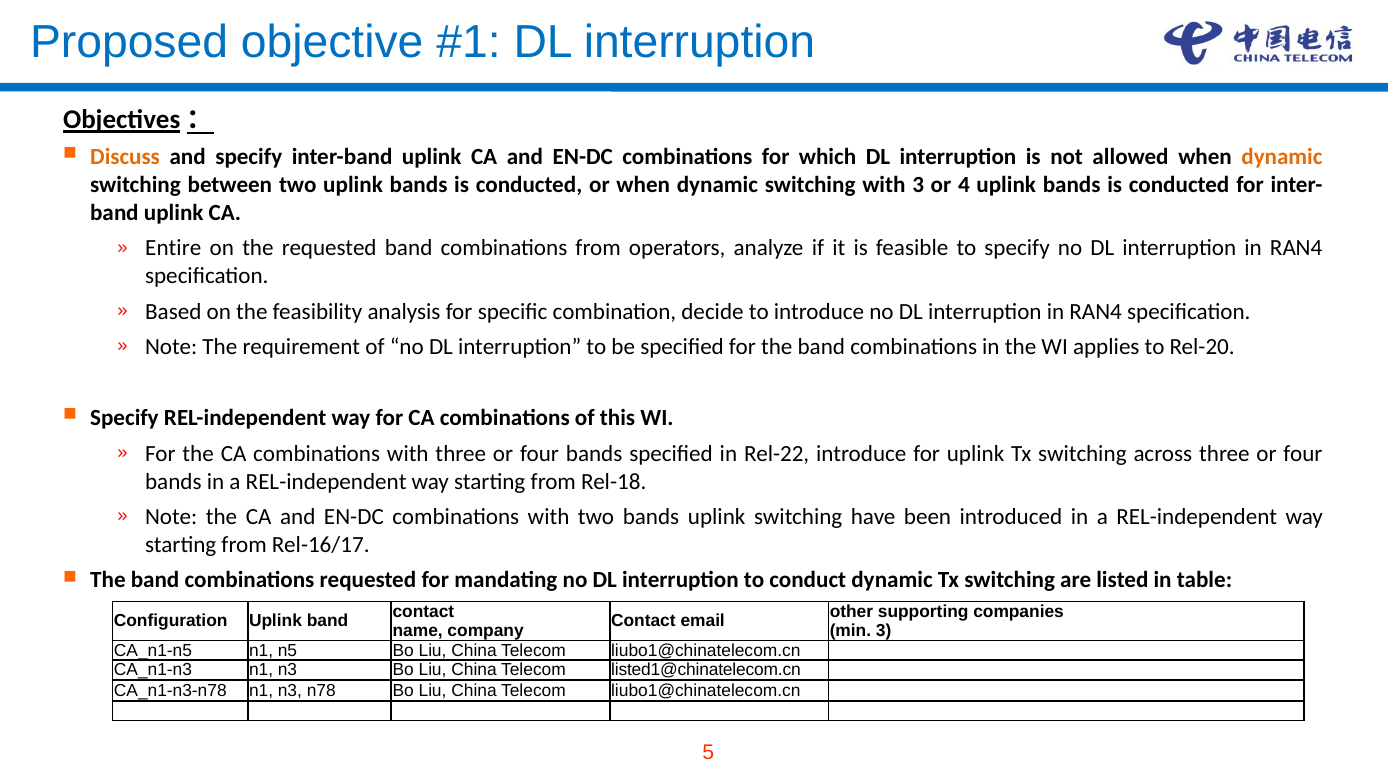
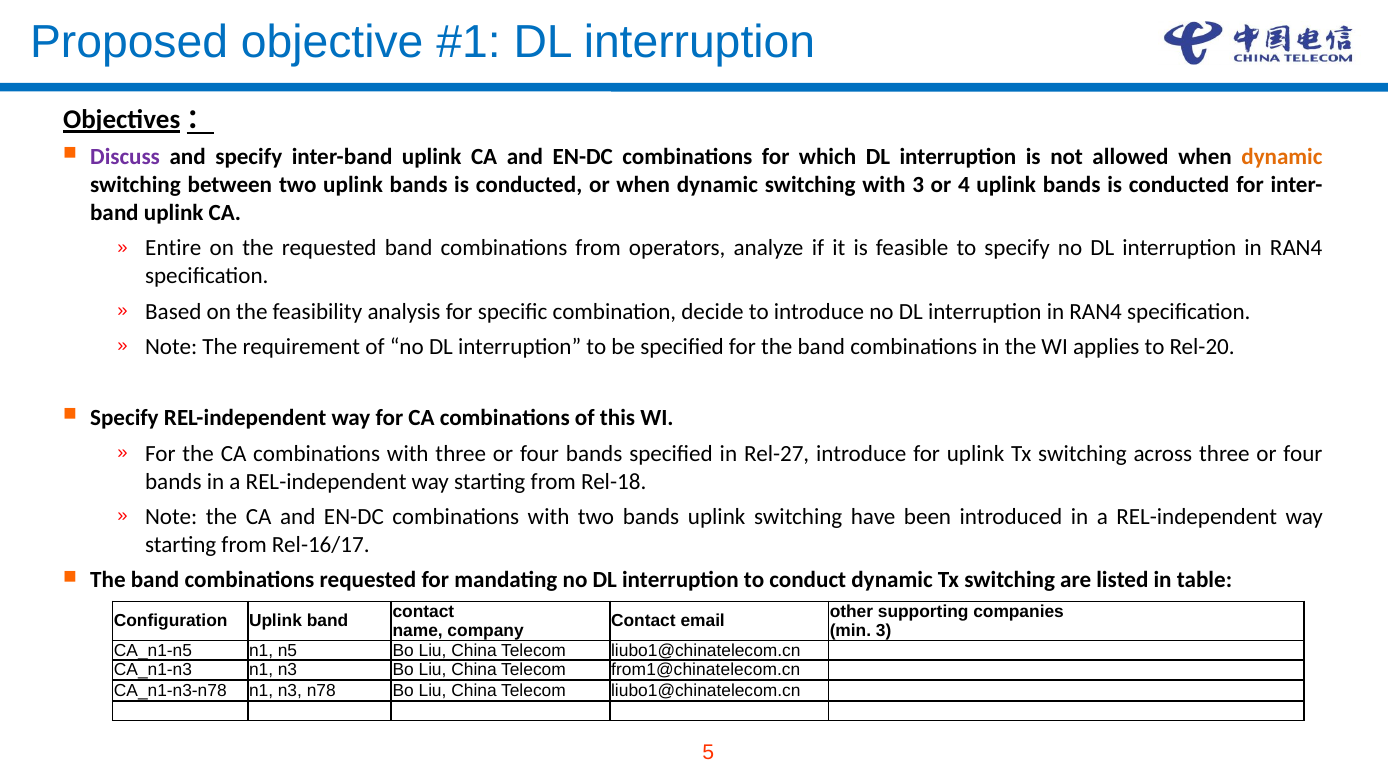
Discuss colour: orange -> purple
Rel-22: Rel-22 -> Rel-27
listed1@chinatelecom.cn: listed1@chinatelecom.cn -> from1@chinatelecom.cn
